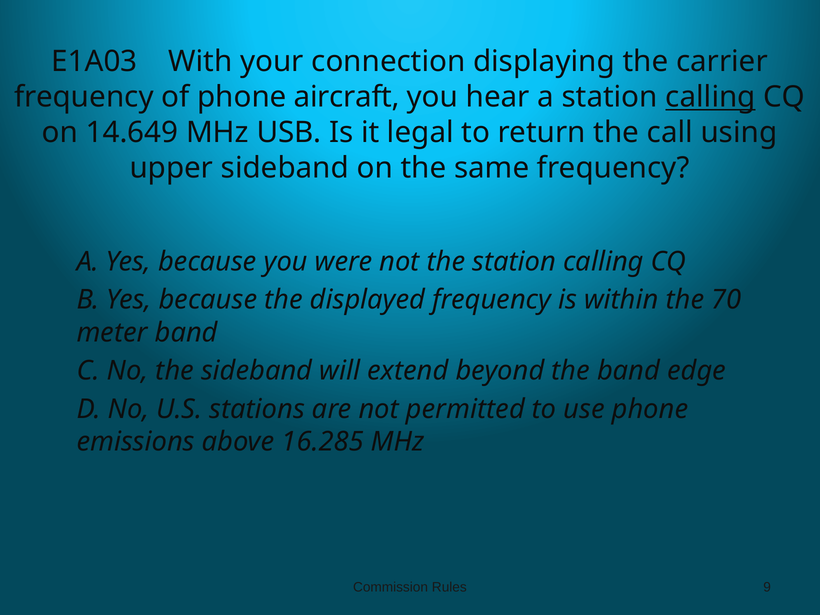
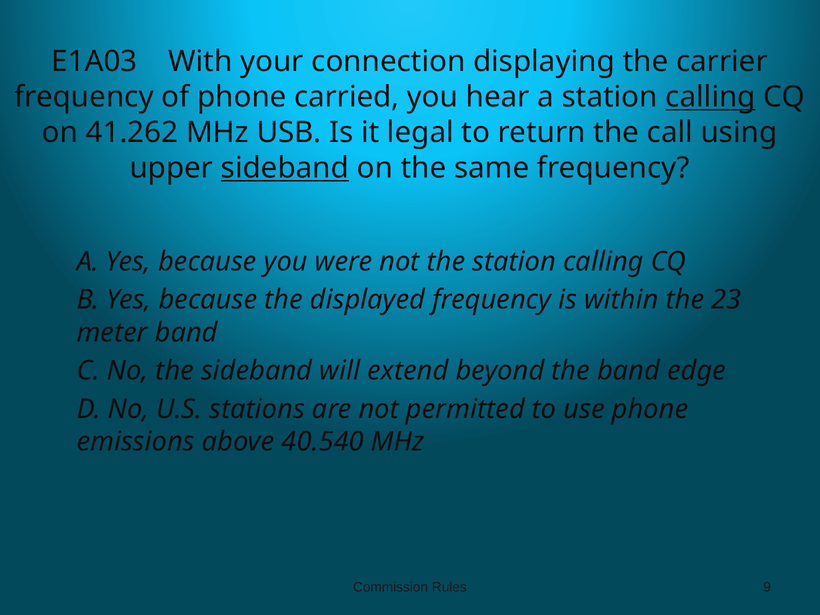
aircraft: aircraft -> carried
14.649: 14.649 -> 41.262
sideband at (285, 168) underline: none -> present
70: 70 -> 23
16.285: 16.285 -> 40.540
